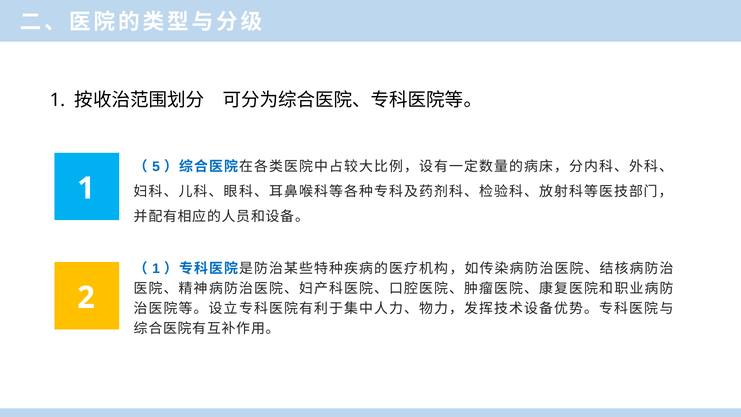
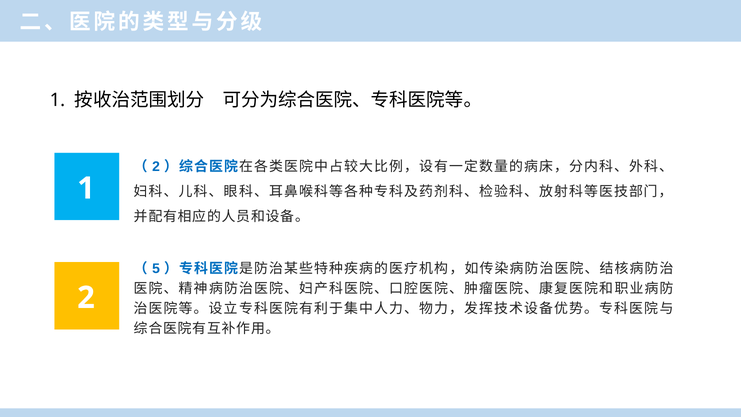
5 at (156, 167): 5 -> 2
1 at (156, 268): 1 -> 5
